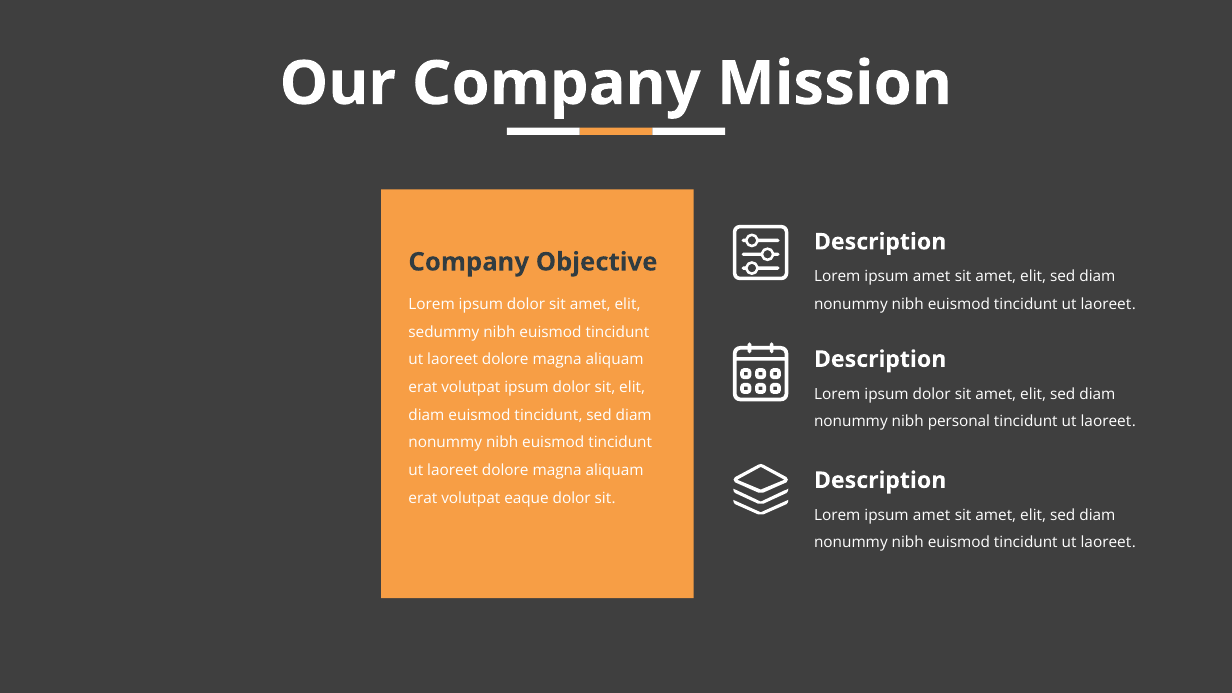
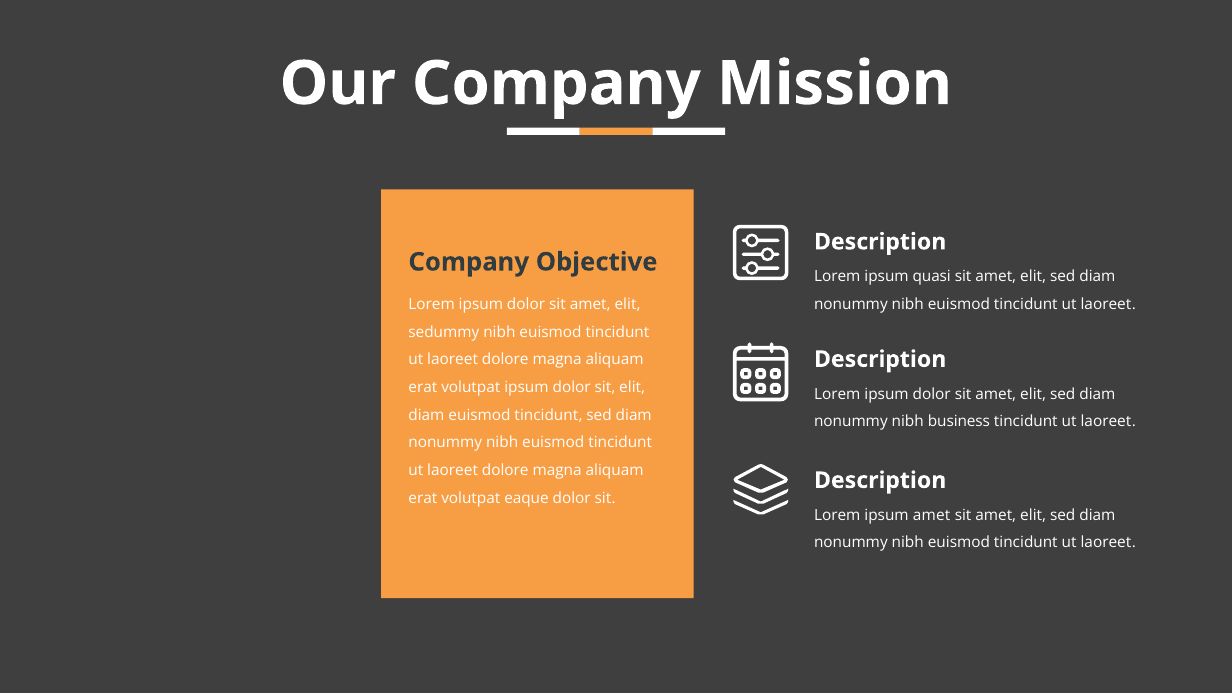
amet at (932, 277): amet -> quasi
personal: personal -> business
